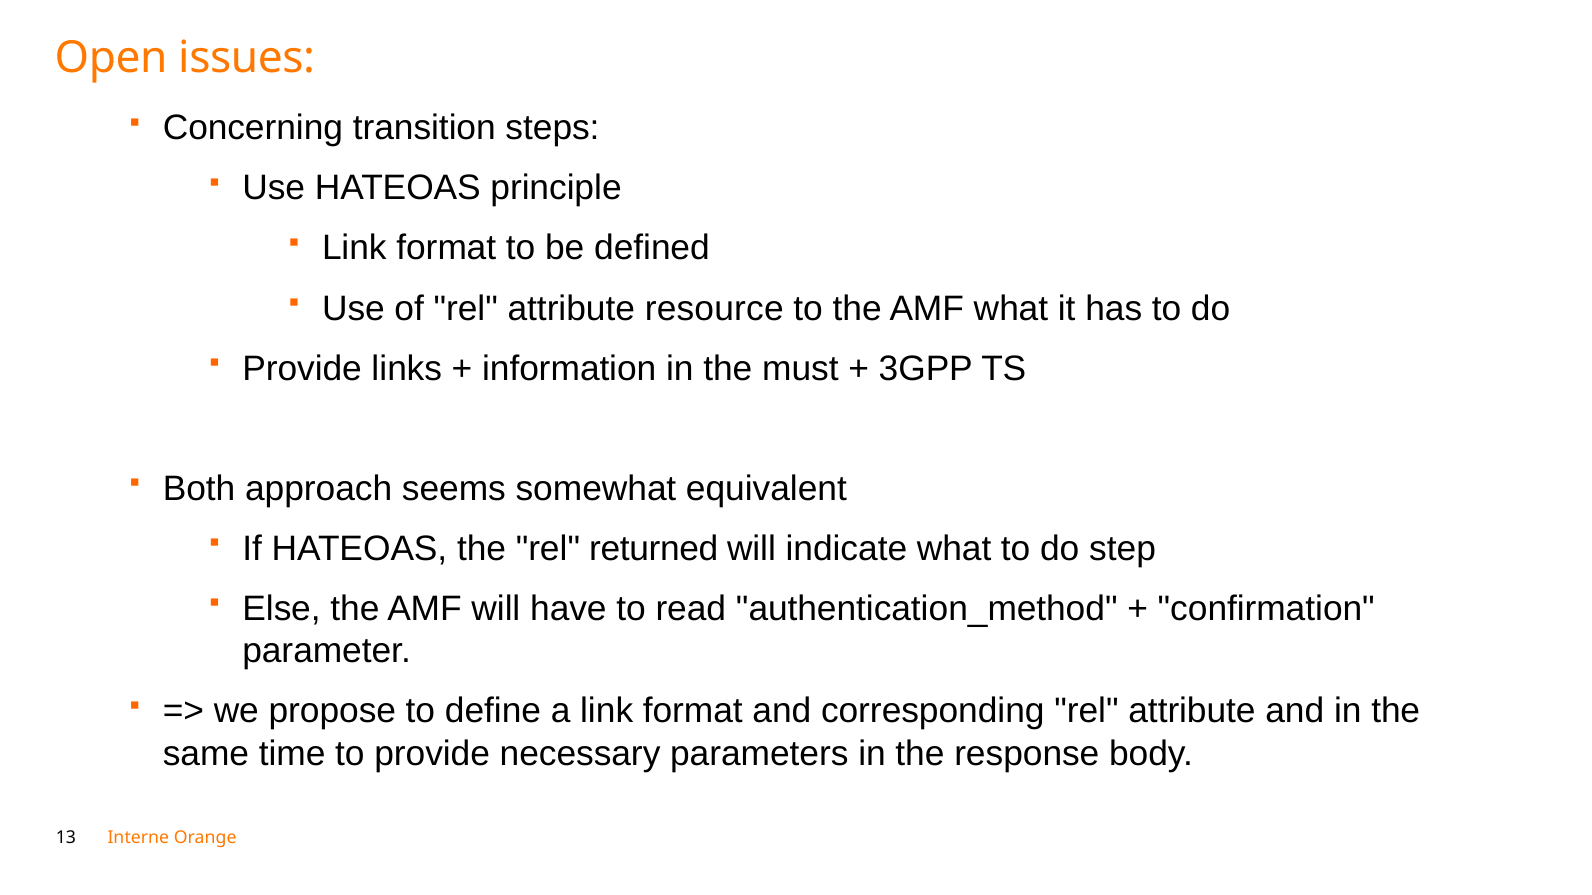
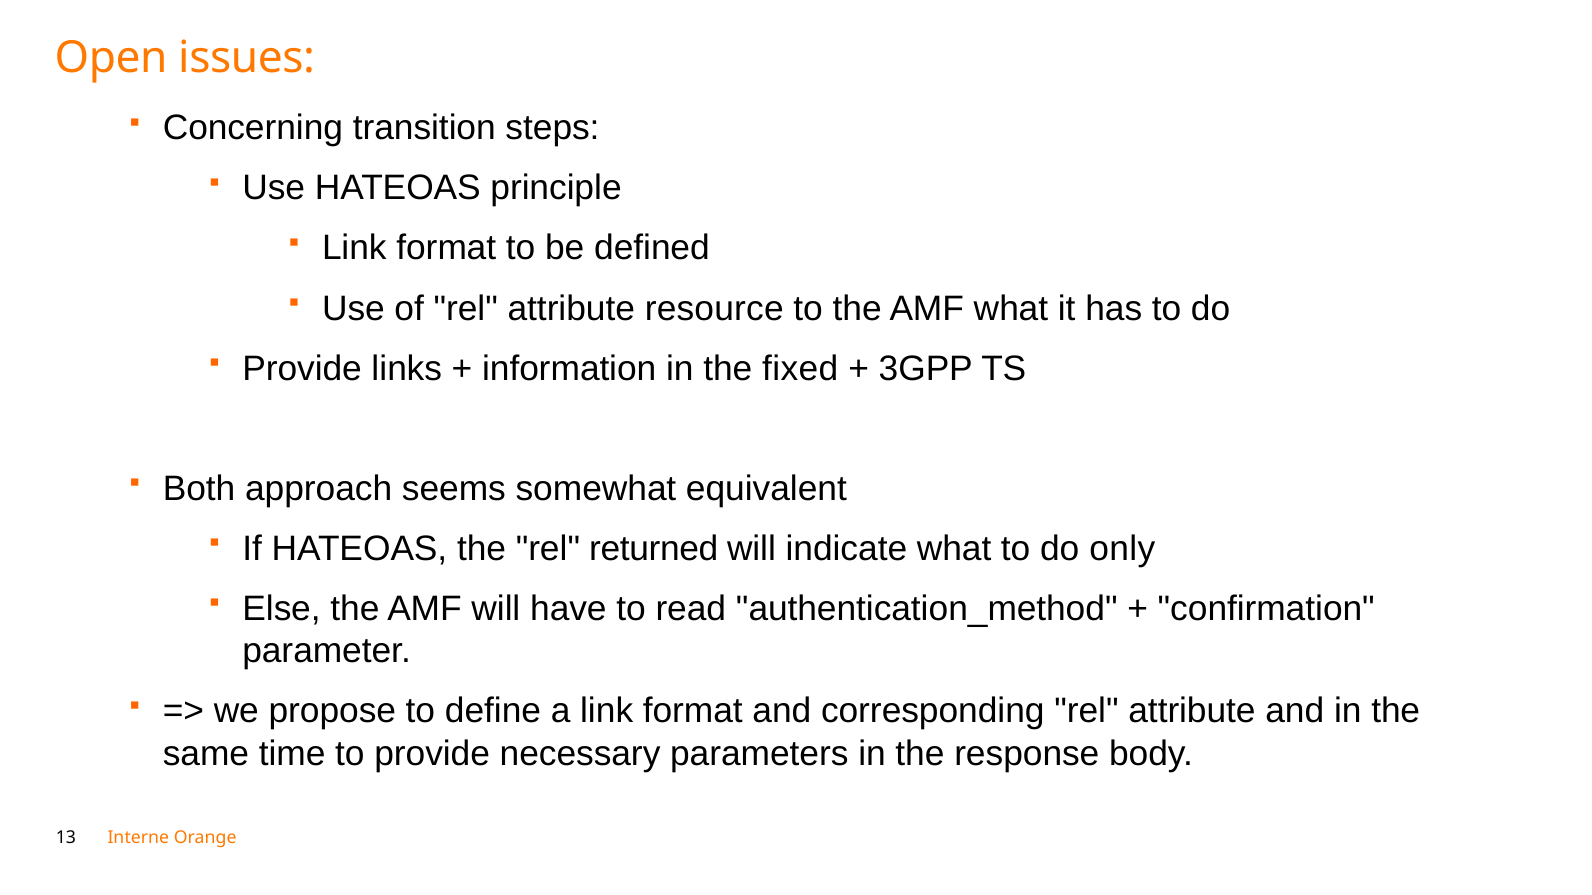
must: must -> fixed
step: step -> only
